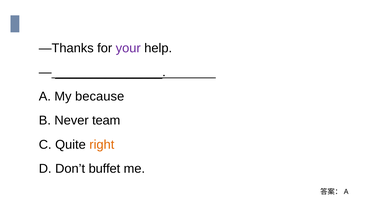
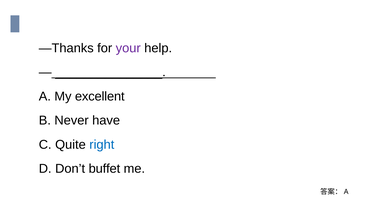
because: because -> excellent
team: team -> have
right colour: orange -> blue
